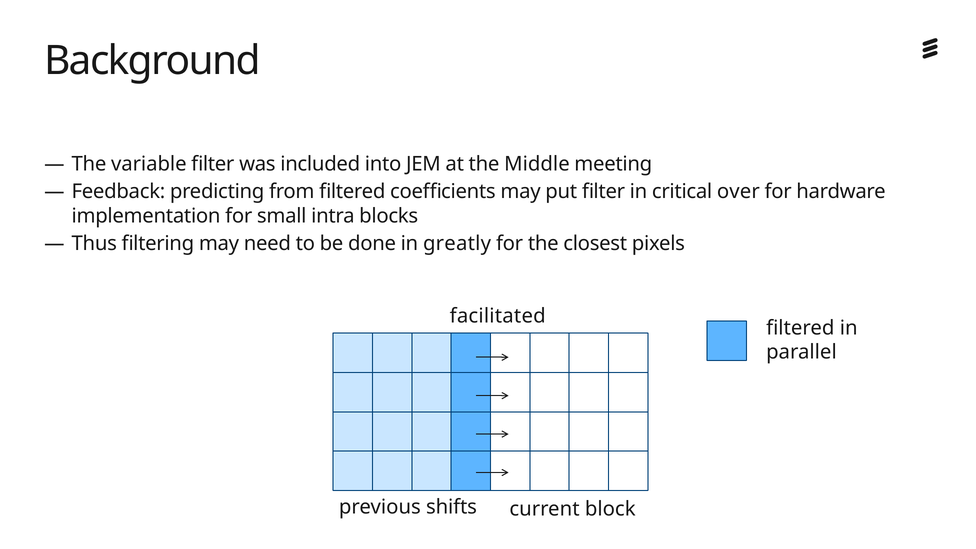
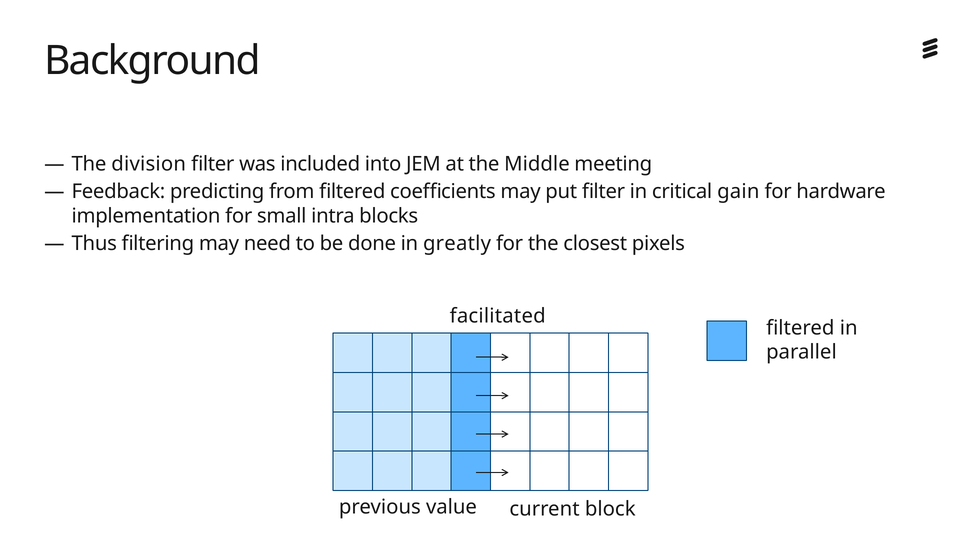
variable: variable -> division
over: over -> gain
shifts: shifts -> value
